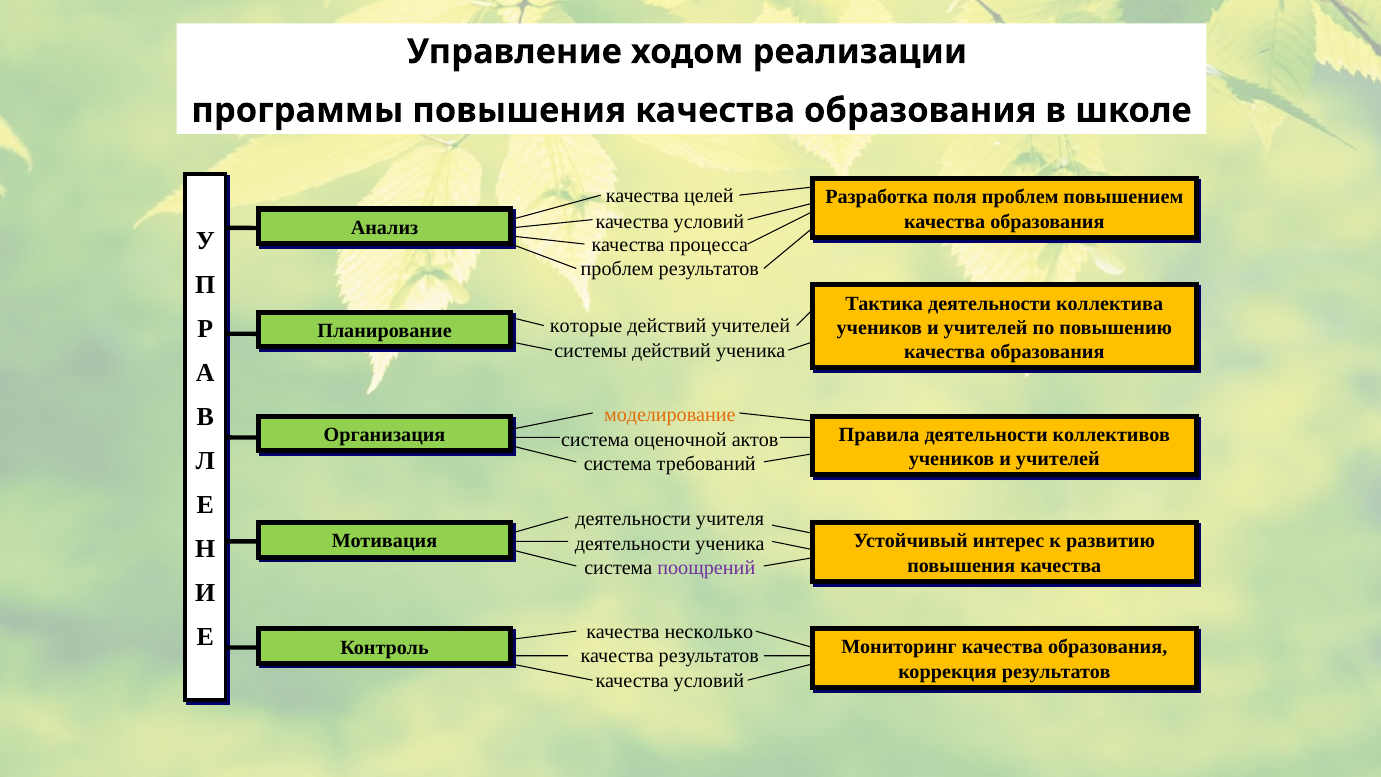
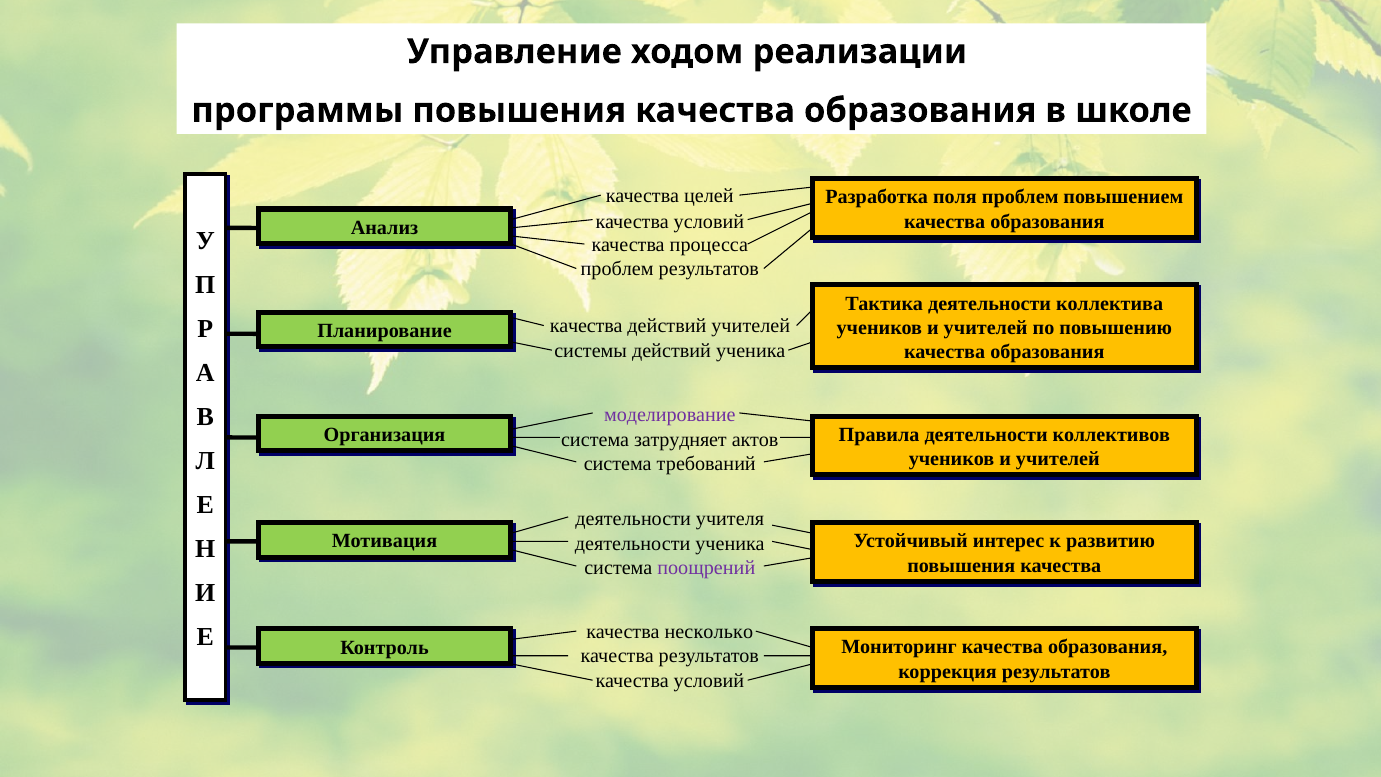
которые at (586, 326): которые -> качества
моделирование colour: orange -> purple
оценочной: оценочной -> затрудняет
